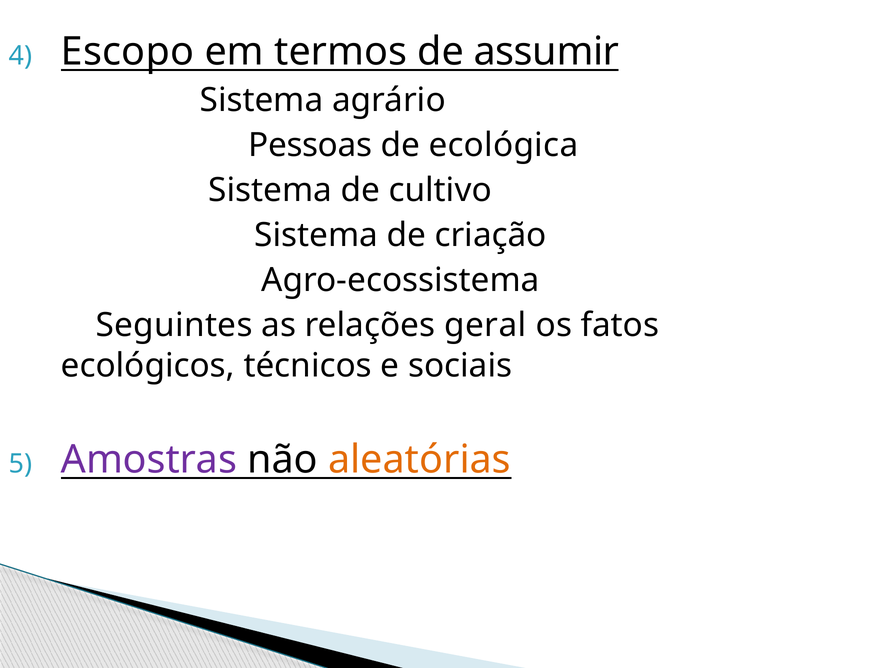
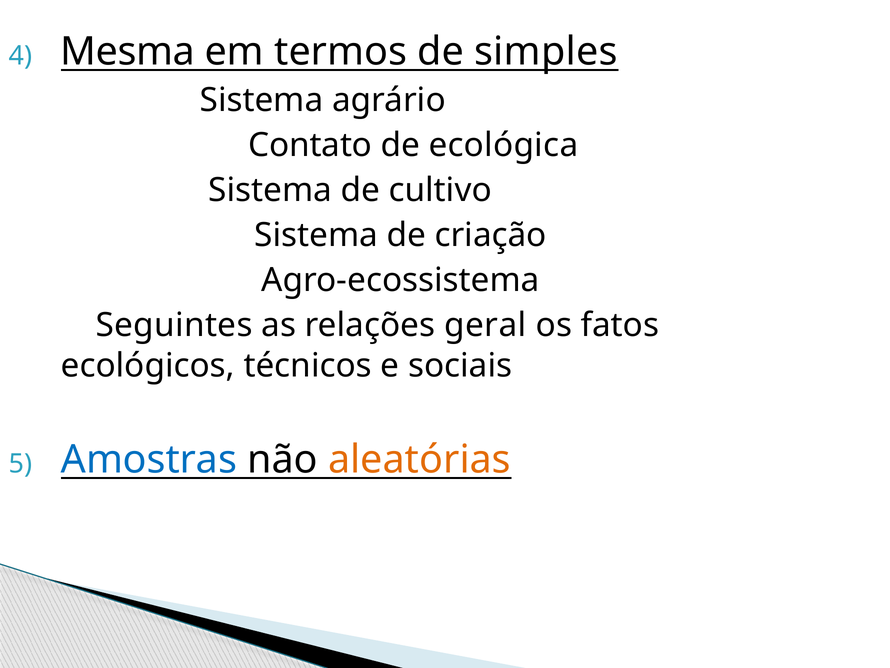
Escopo: Escopo -> Mesma
assumir: assumir -> simples
Pessoas: Pessoas -> Contato
Amostras colour: purple -> blue
